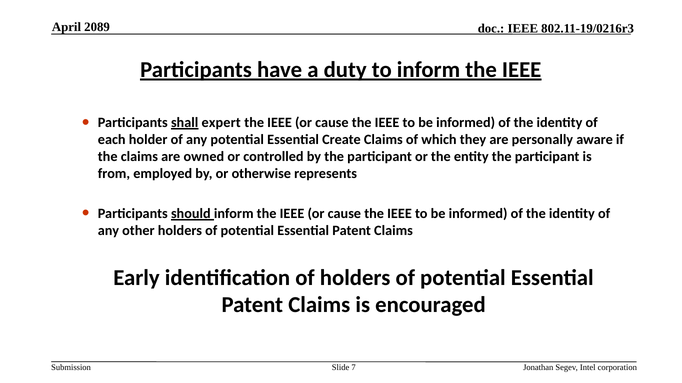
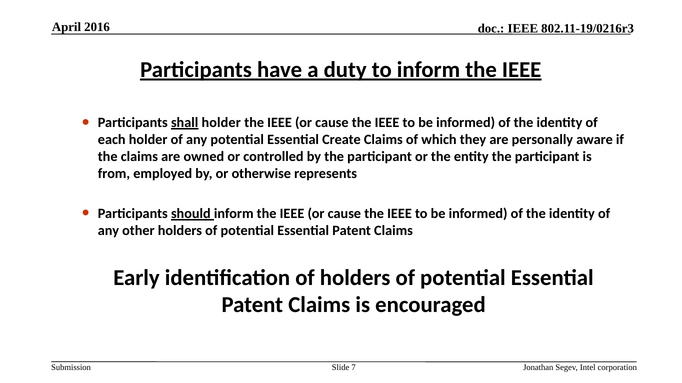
2089: 2089 -> 2016
shall expert: expert -> holder
